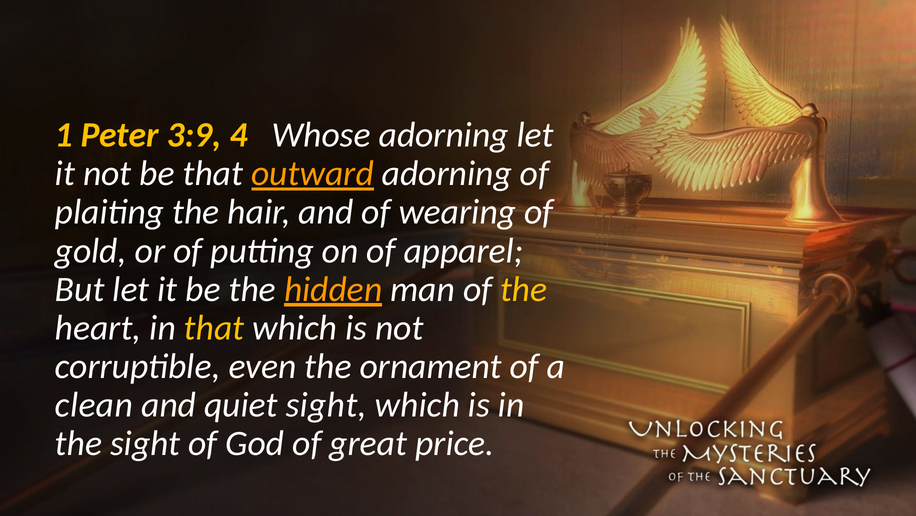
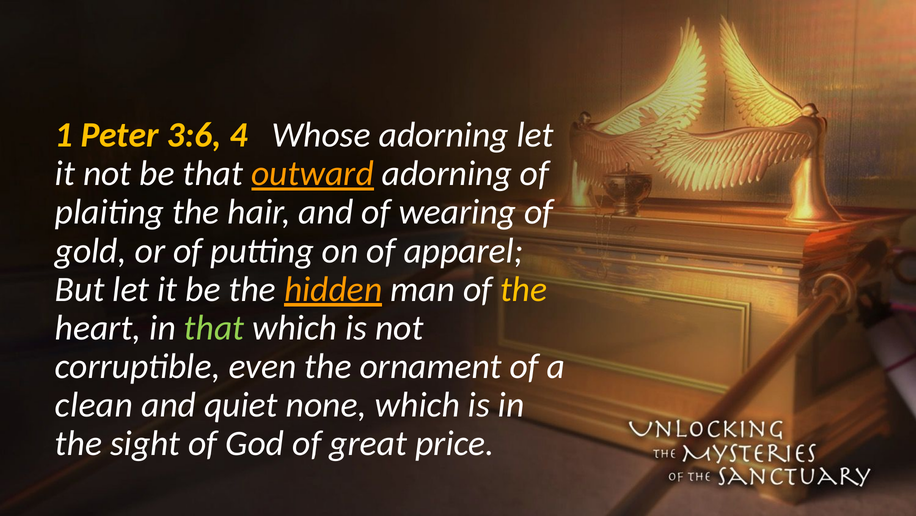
3:9: 3:9 -> 3:6
that at (214, 327) colour: yellow -> light green
quiet sight: sight -> none
